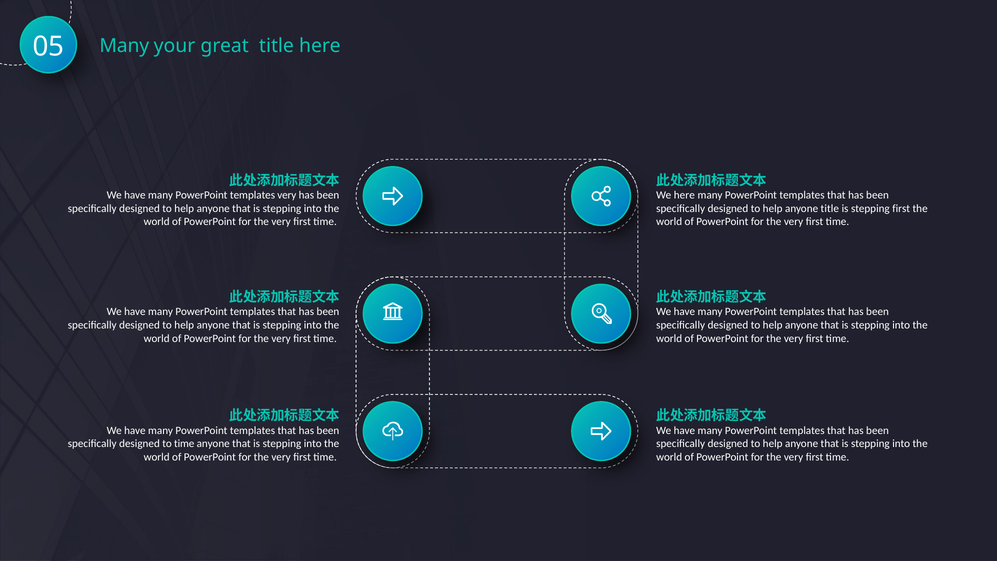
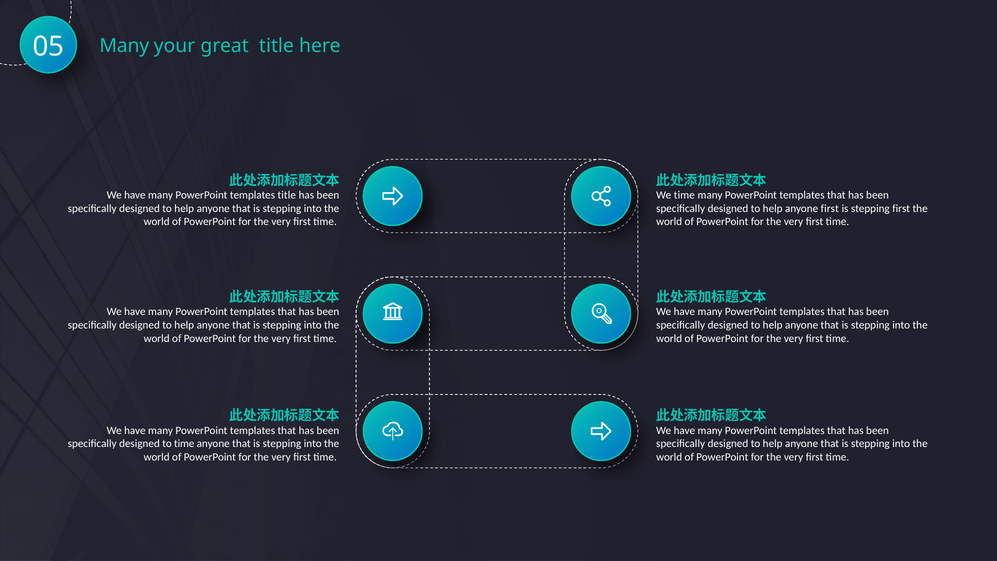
templates very: very -> title
here at (684, 195): here -> time
anyone title: title -> first
